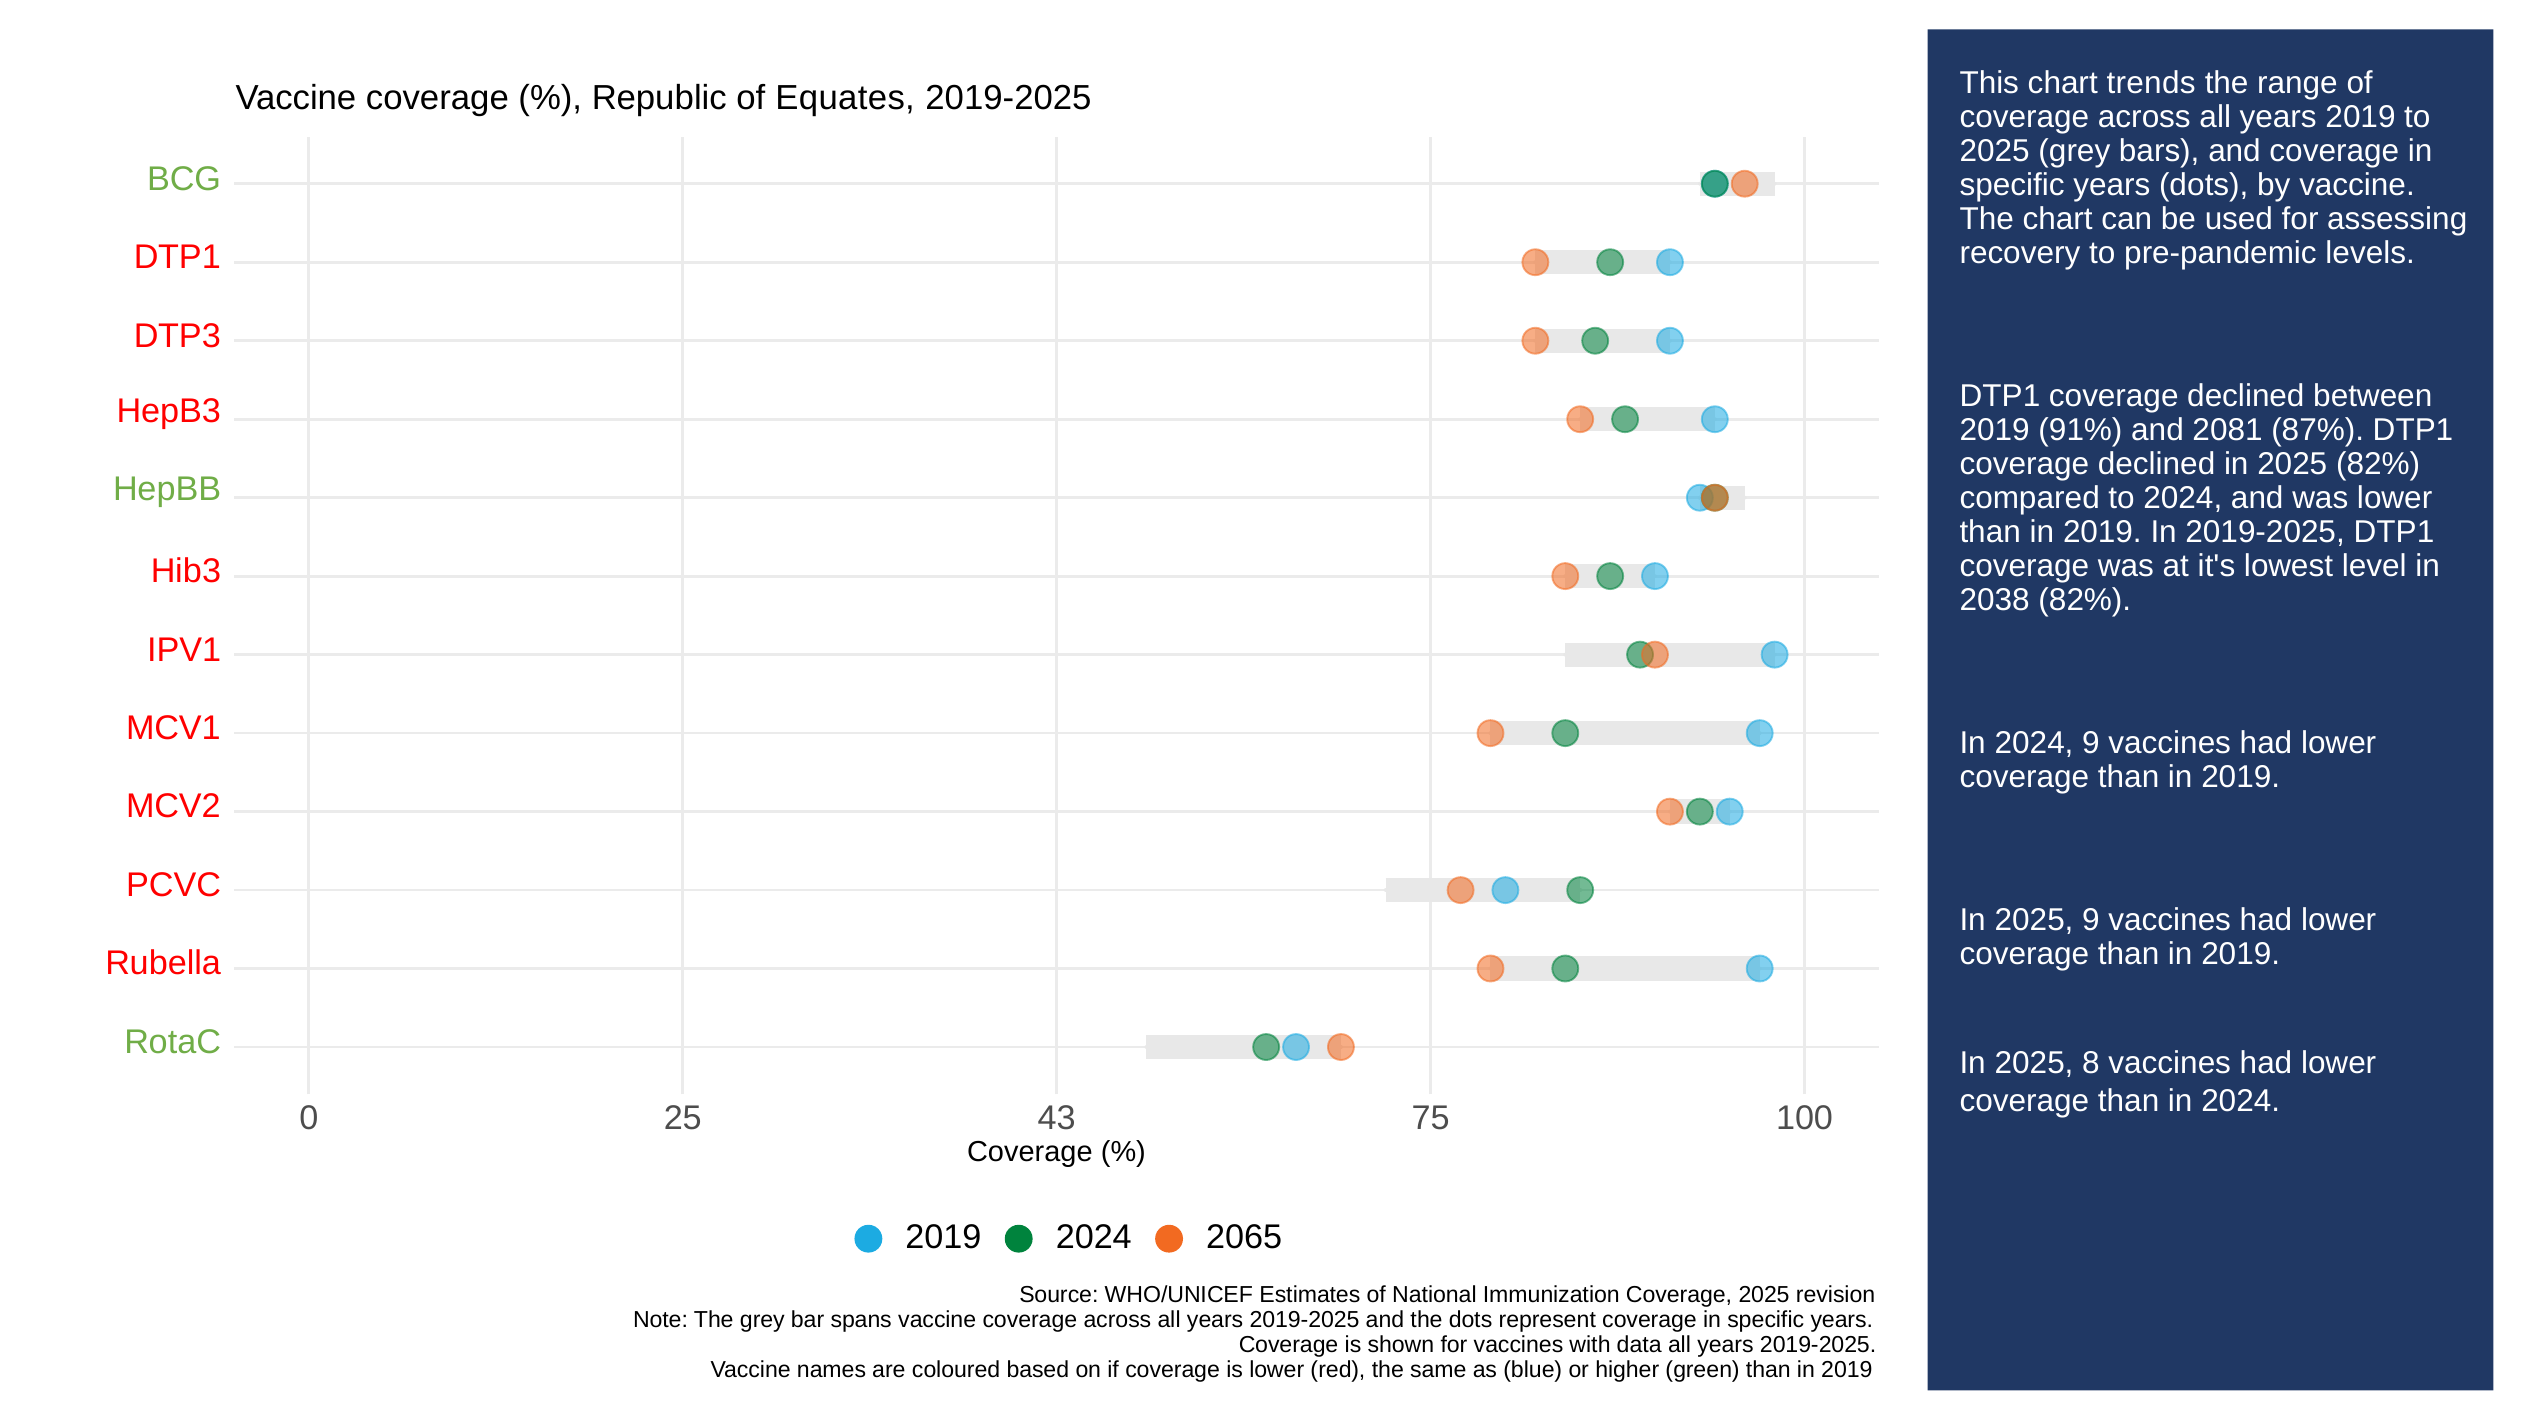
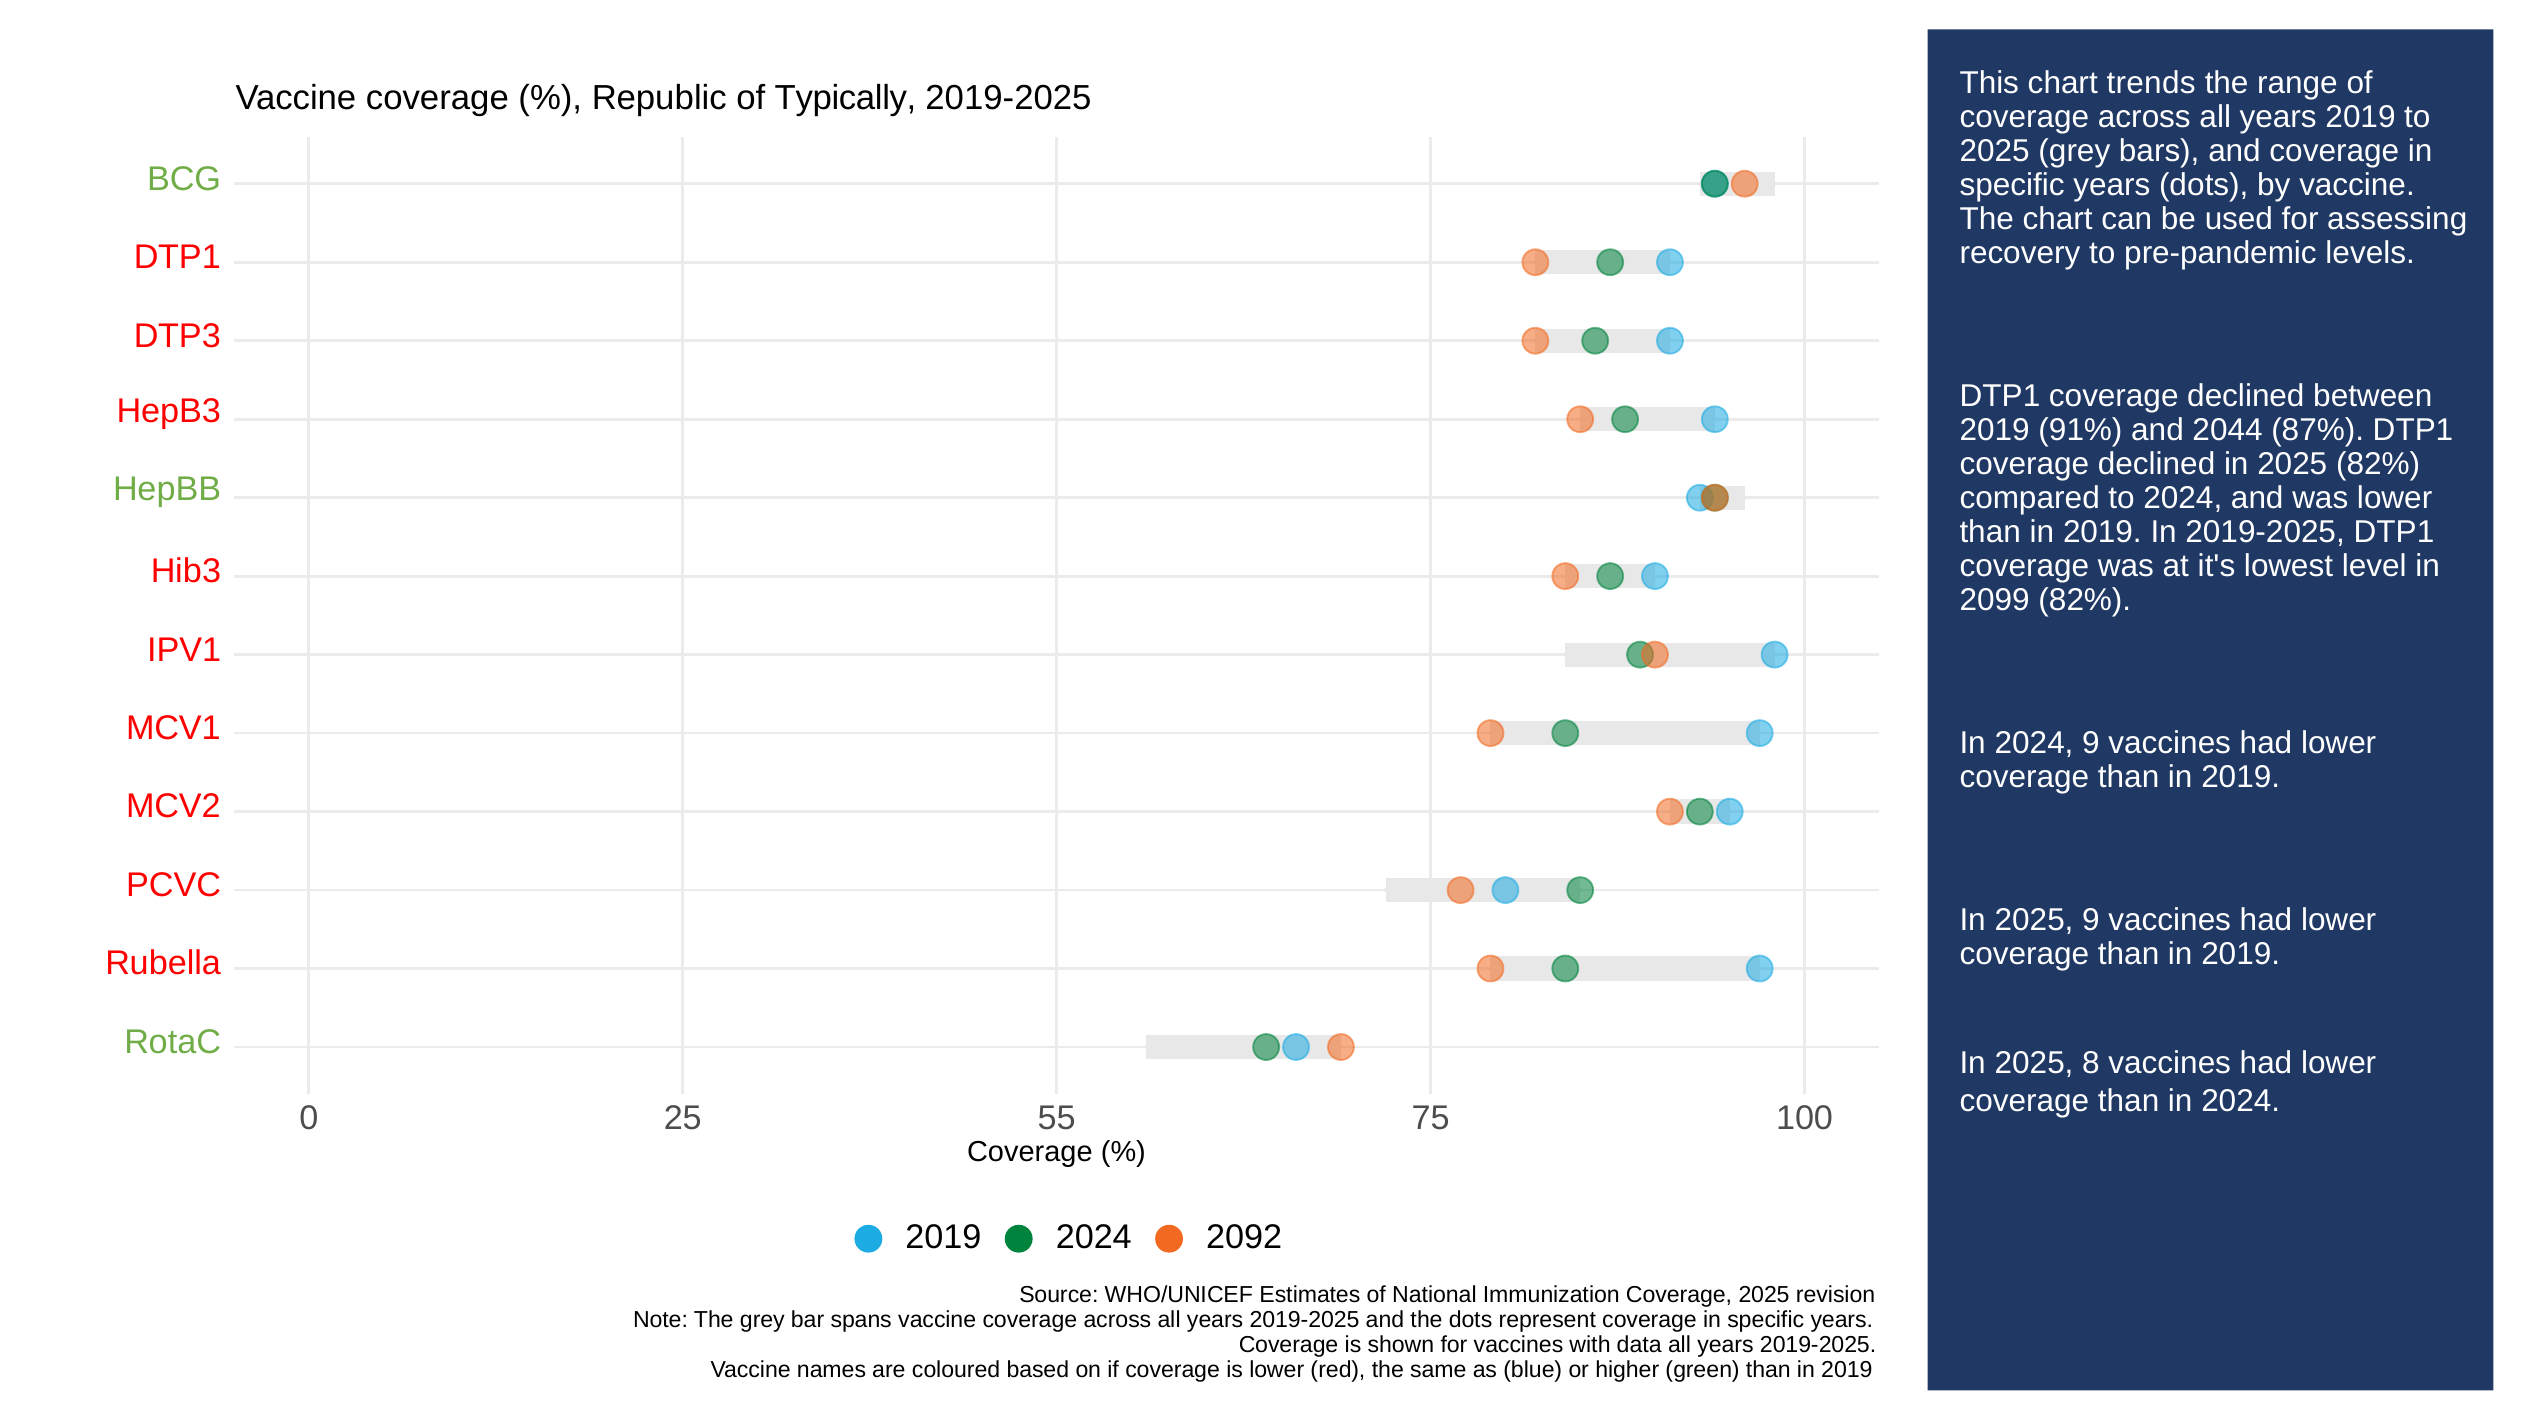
Equates: Equates -> Typically
2081: 2081 -> 2044
2038: 2038 -> 2099
43: 43 -> 55
2065: 2065 -> 2092
